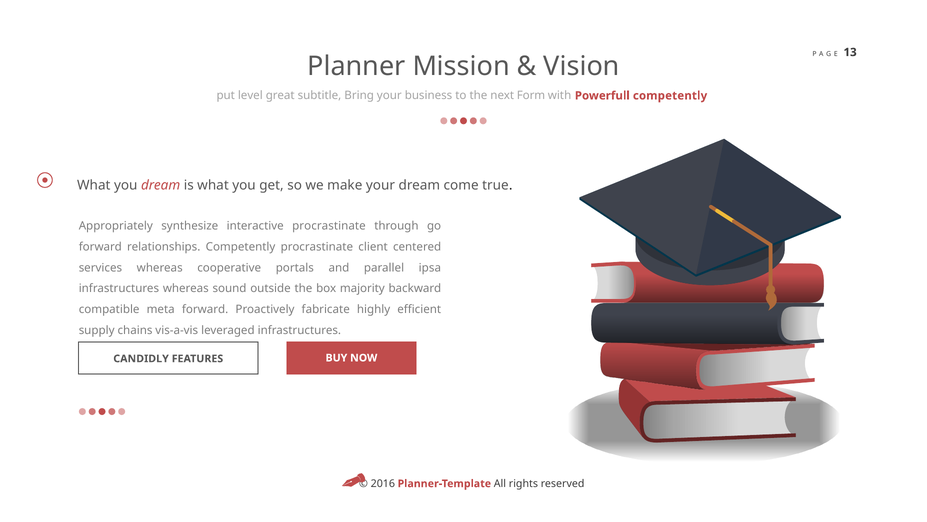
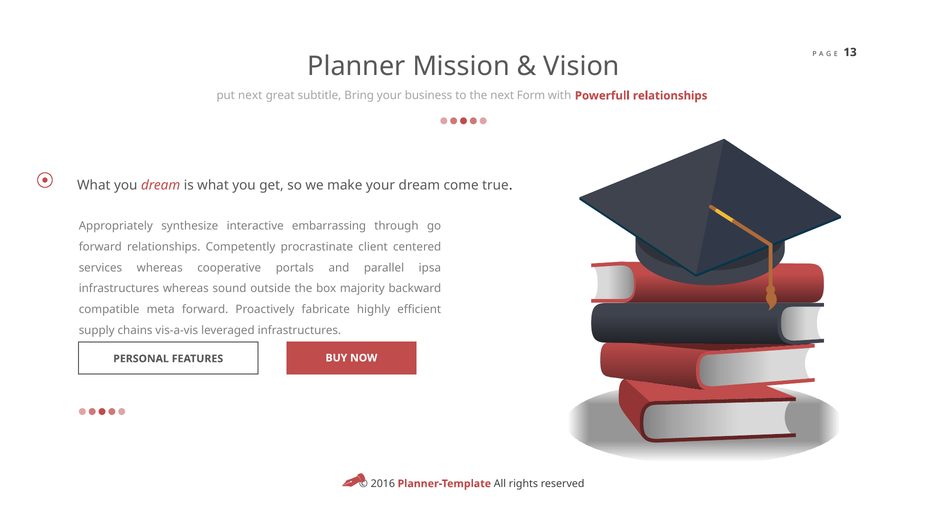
put level: level -> next
Powerfull competently: competently -> relationships
interactive procrastinate: procrastinate -> embarrassing
CANDIDLY: CANDIDLY -> PERSONAL
